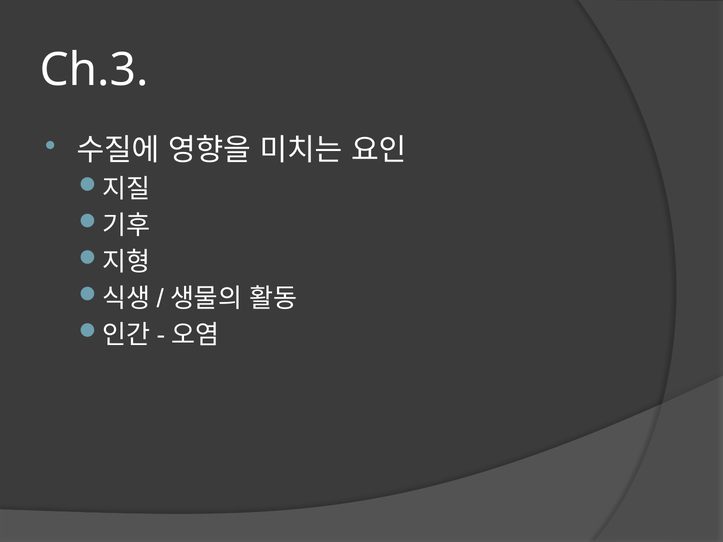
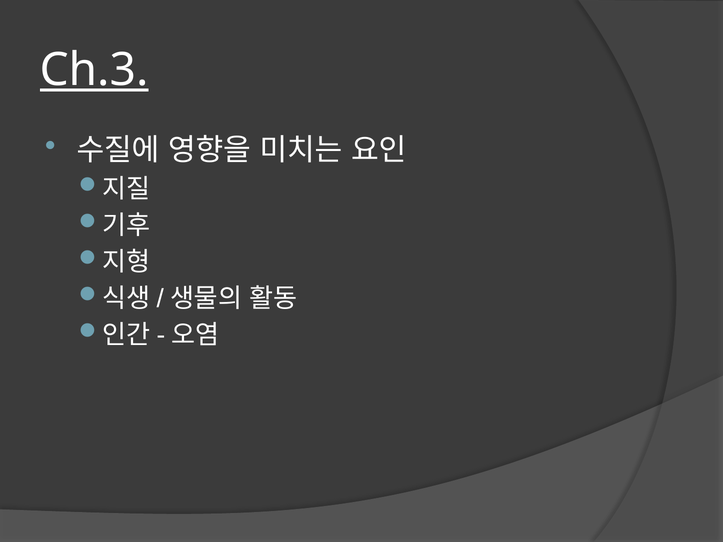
Ch.3 underline: none -> present
